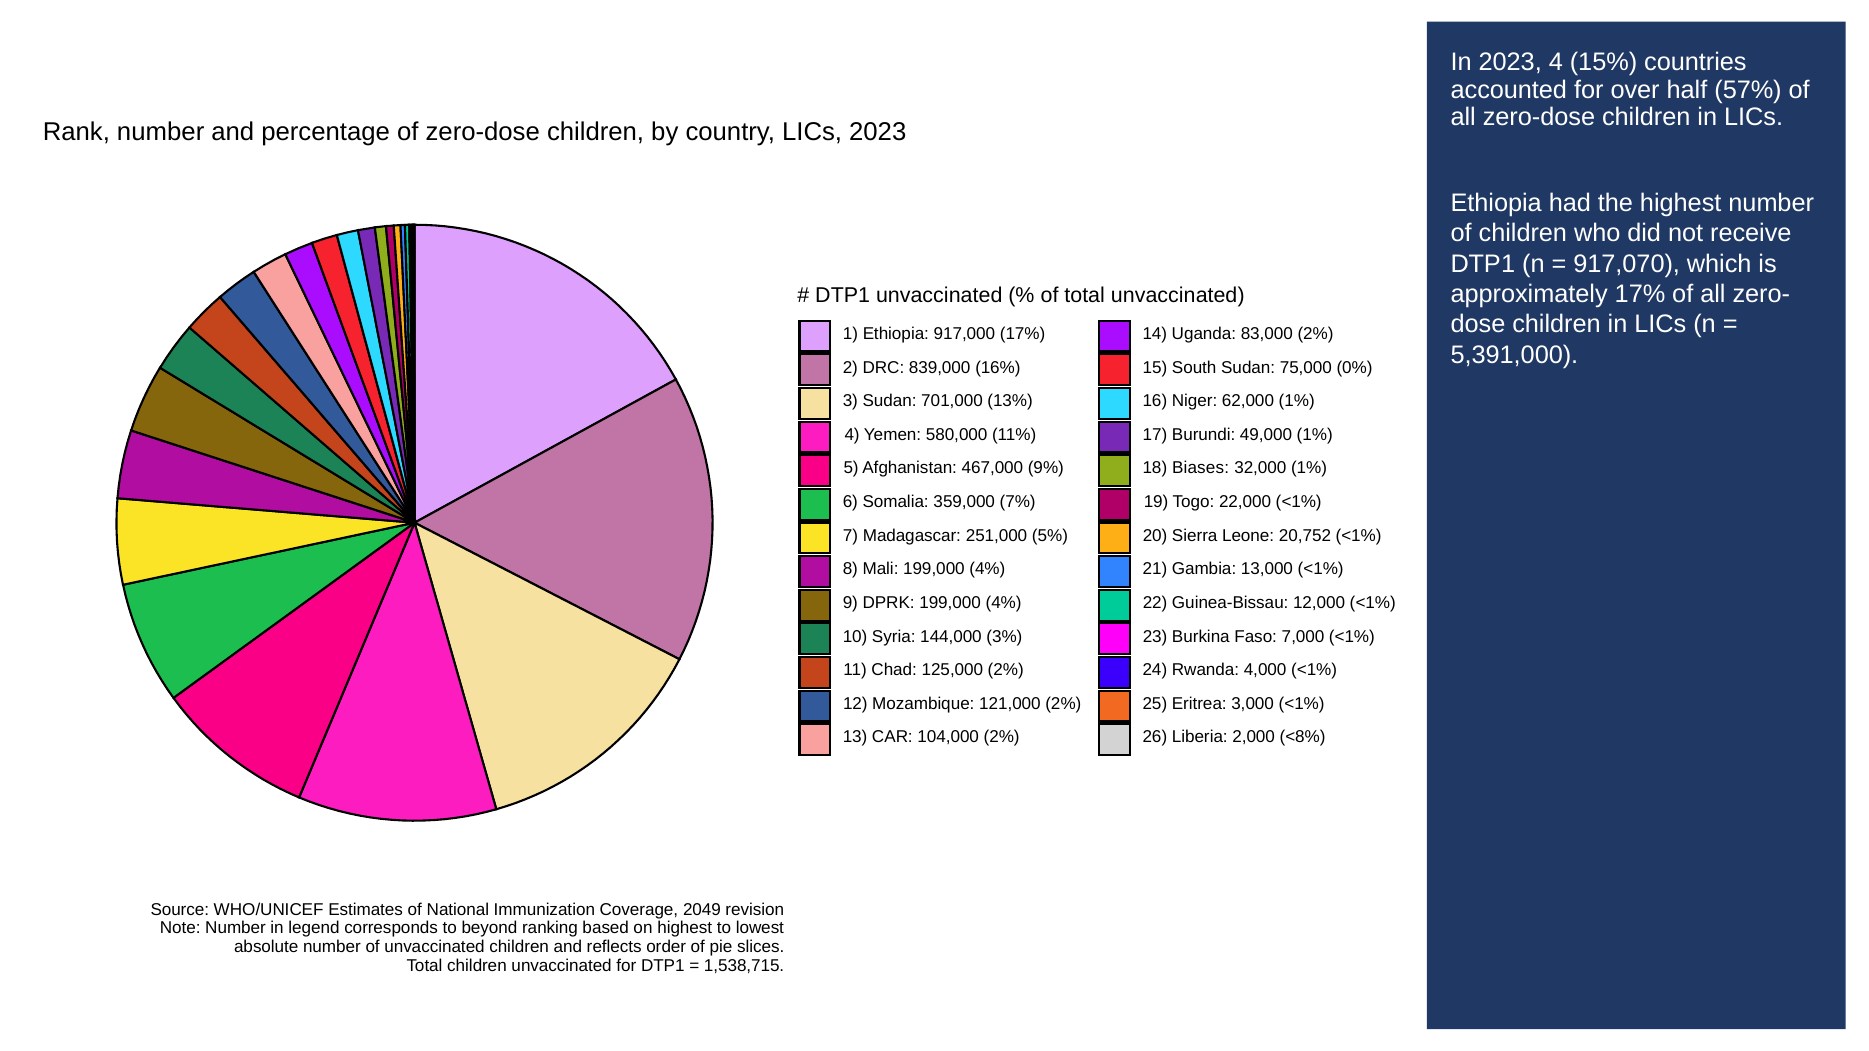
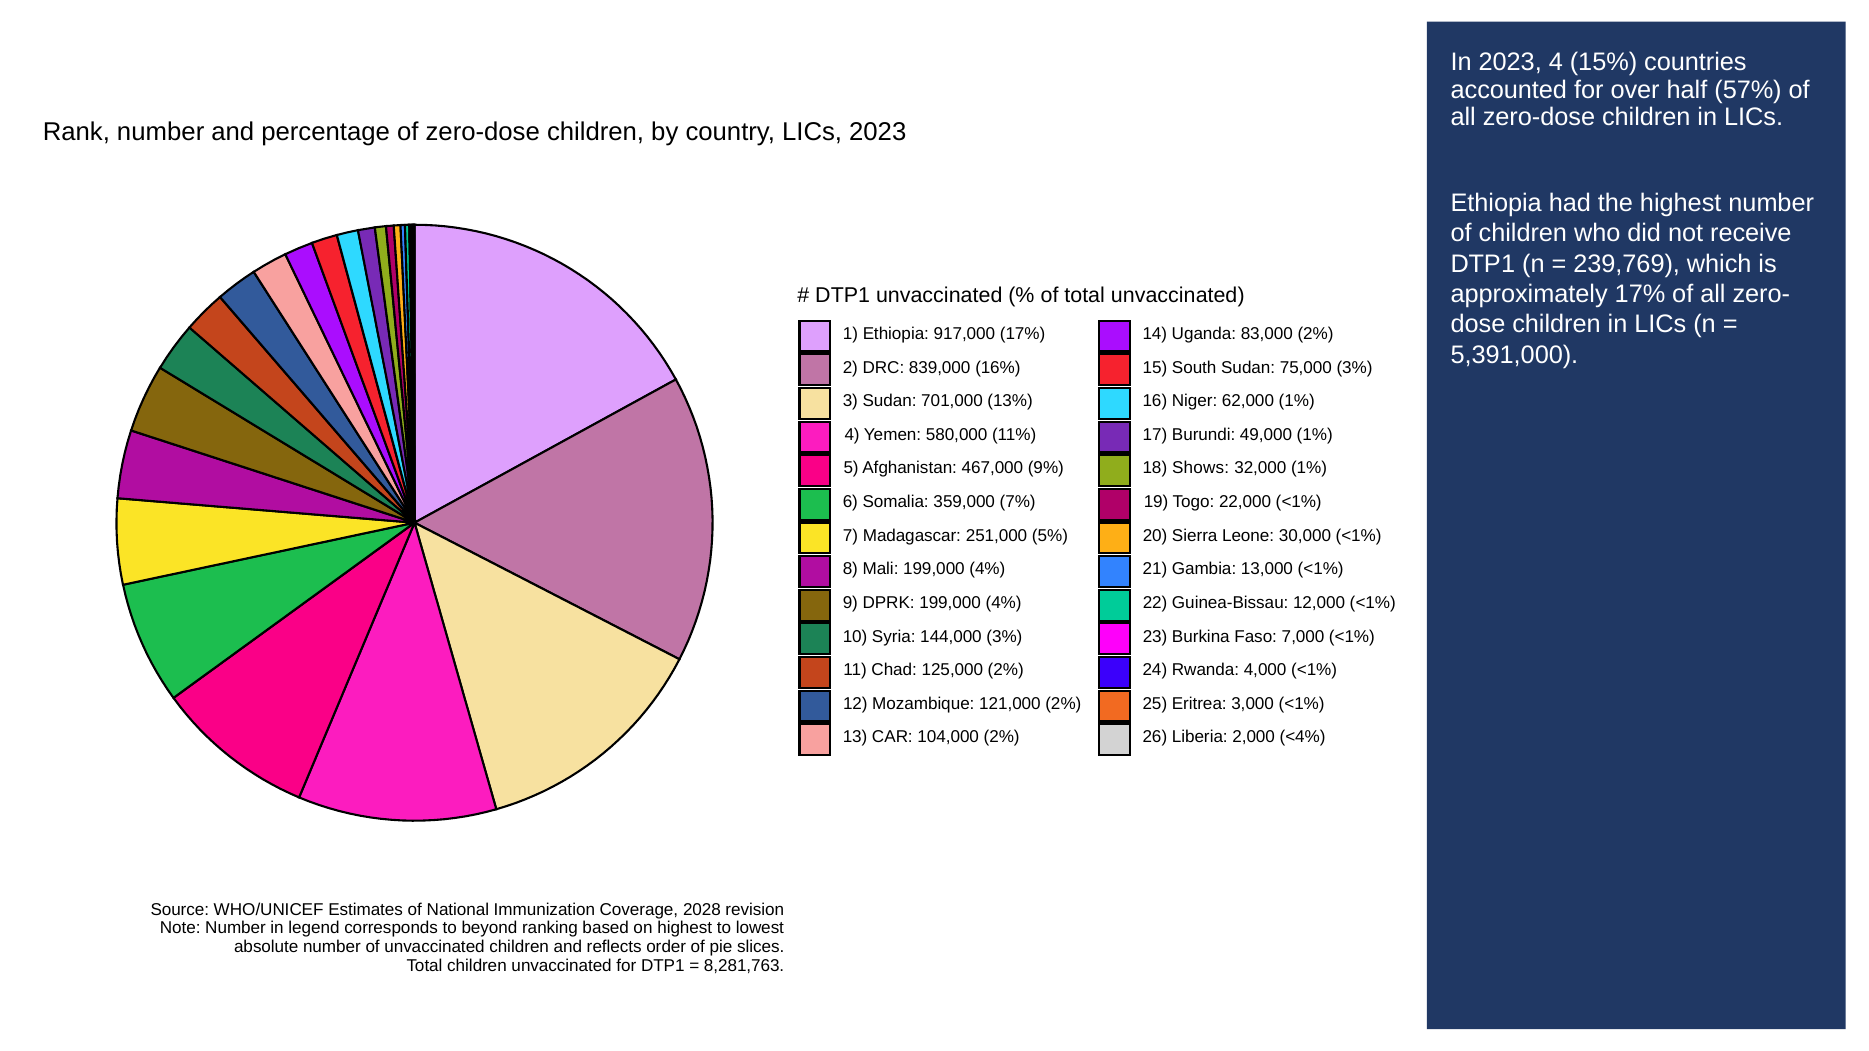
917,070: 917,070 -> 239,769
75,000 0%: 0% -> 3%
Biases: Biases -> Shows
20,752: 20,752 -> 30,000
<8%: <8% -> <4%
2049: 2049 -> 2028
1,538,715: 1,538,715 -> 8,281,763
